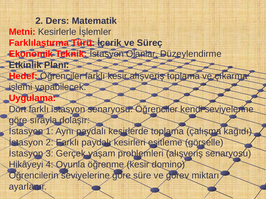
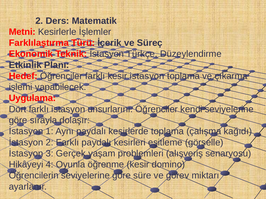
Olanlar: Olanlar -> Türkçe
kesir alışveriş: alışveriş -> istasyon
istasyon senaryosu: senaryosu -> unsurlarını
